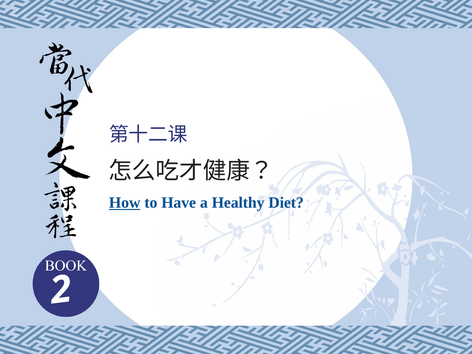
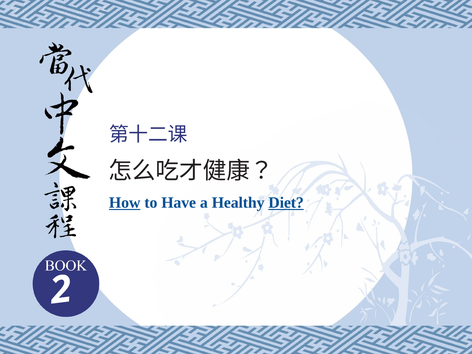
Diet underline: none -> present
